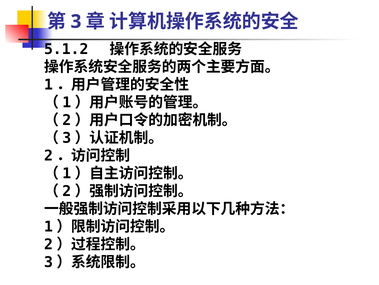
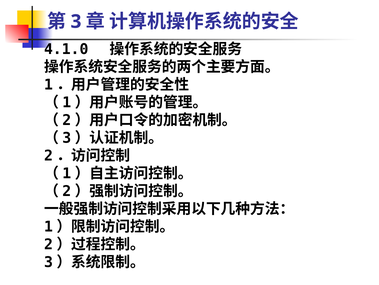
5.1.2: 5.1.2 -> 4.1.0
